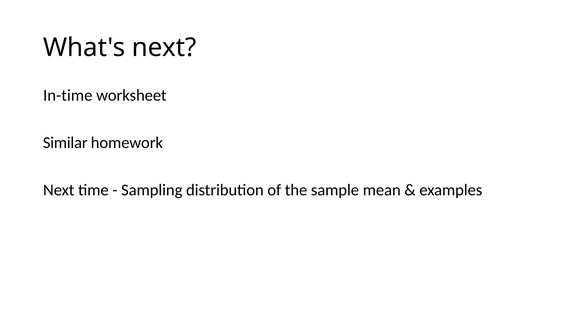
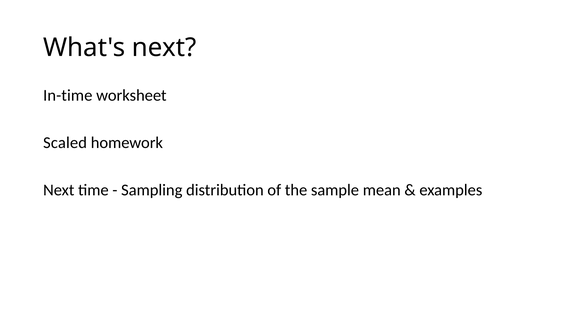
Similar: Similar -> Scaled
